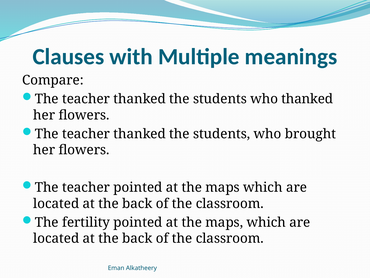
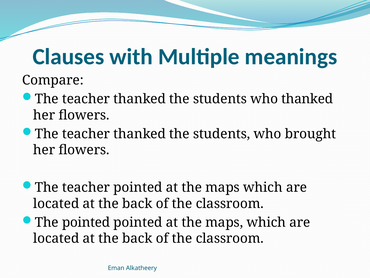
The fertility: fertility -> pointed
